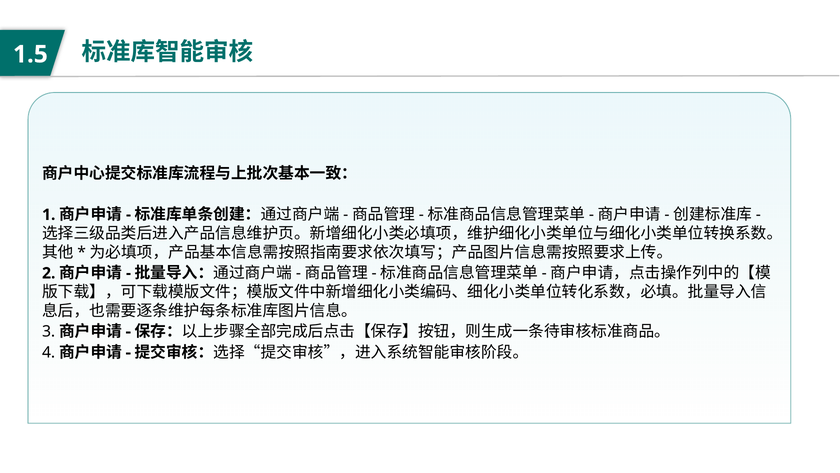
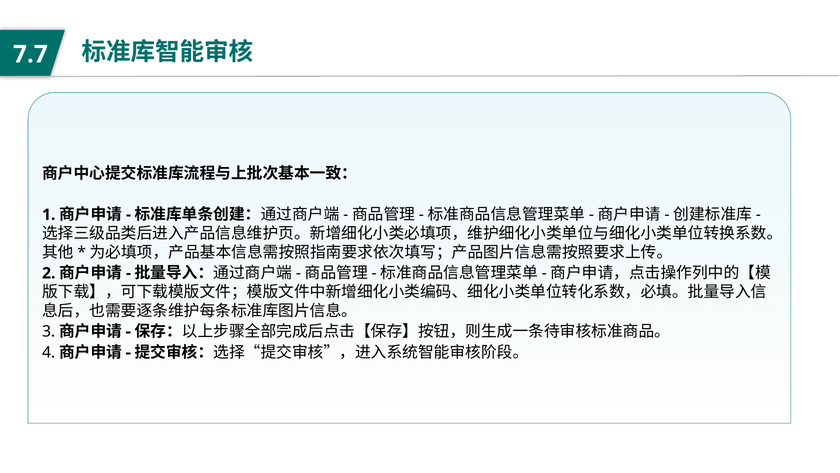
1.5: 1.5 -> 7.7
